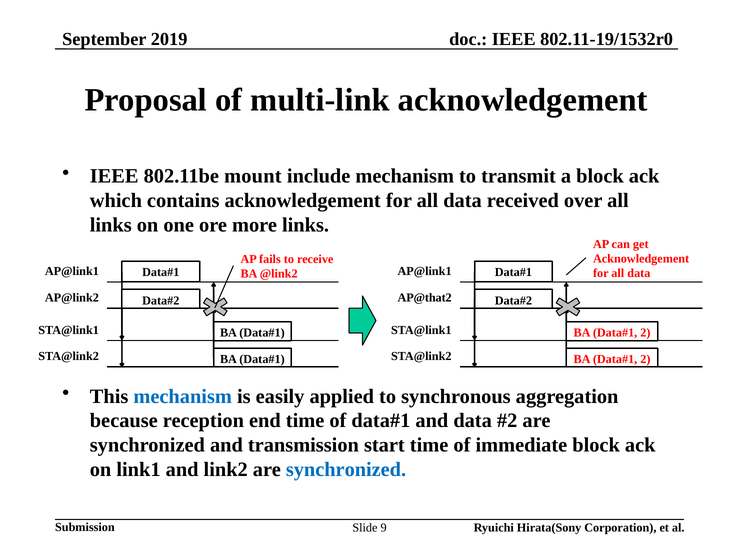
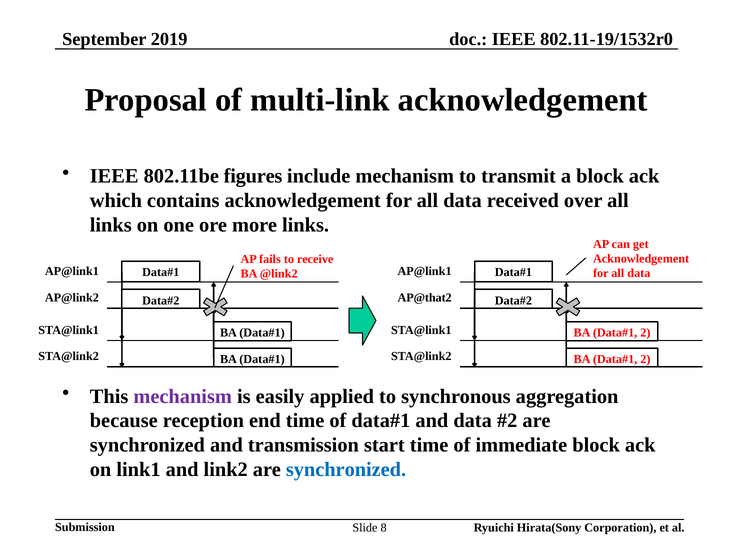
mount: mount -> figures
mechanism at (183, 396) colour: blue -> purple
9: 9 -> 8
